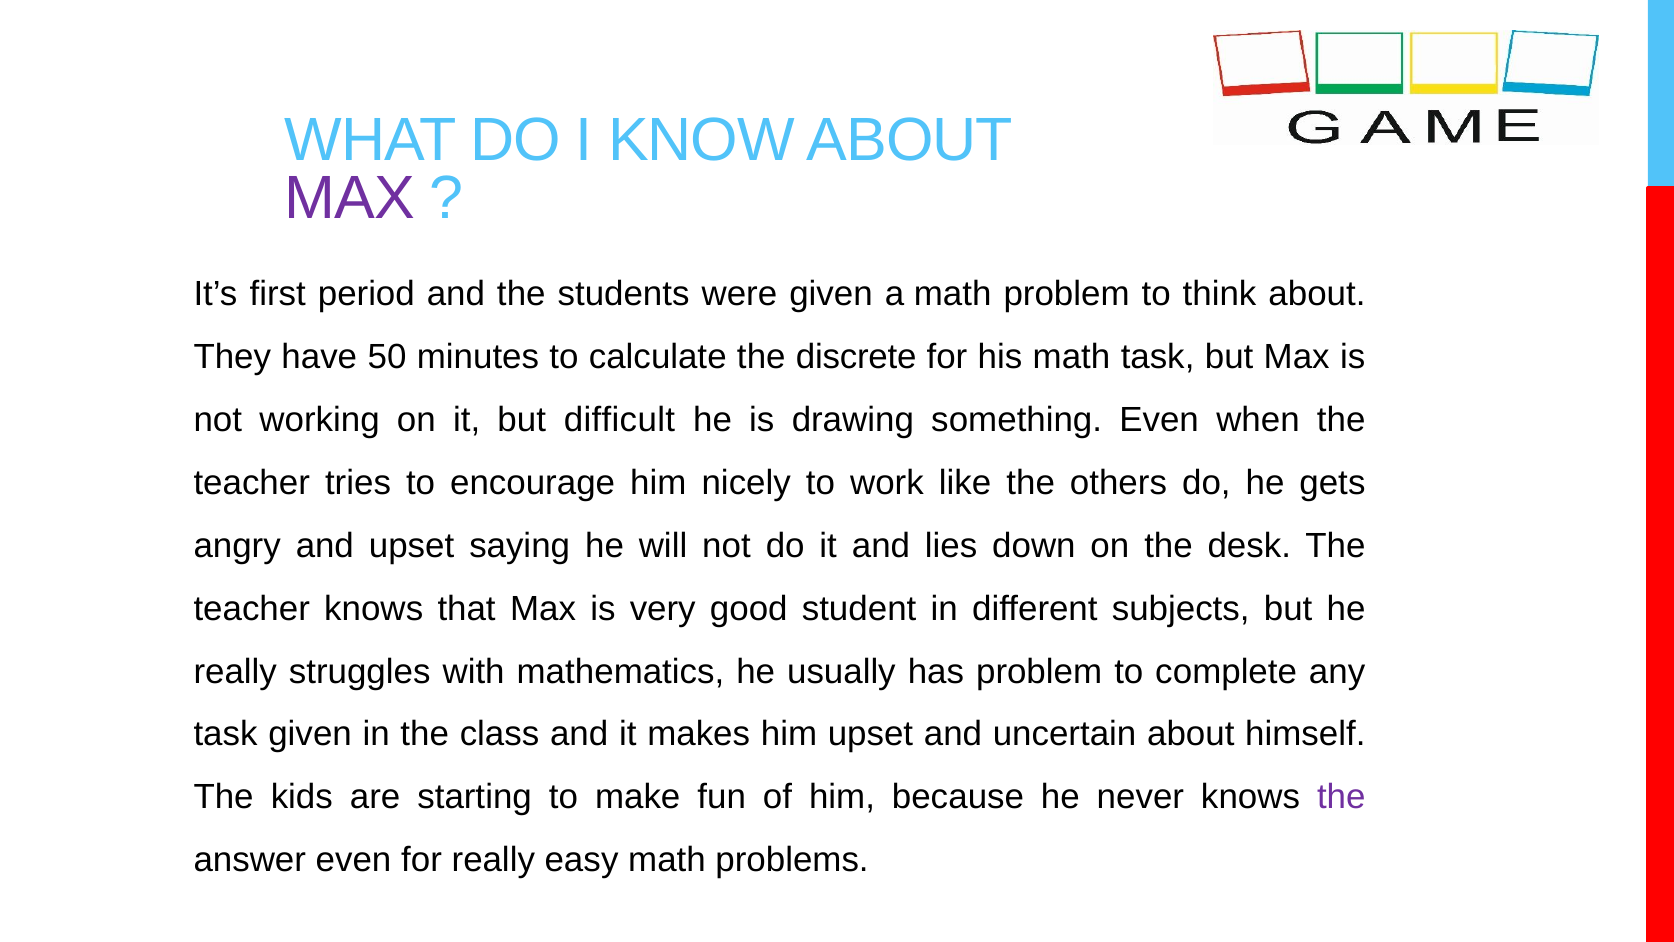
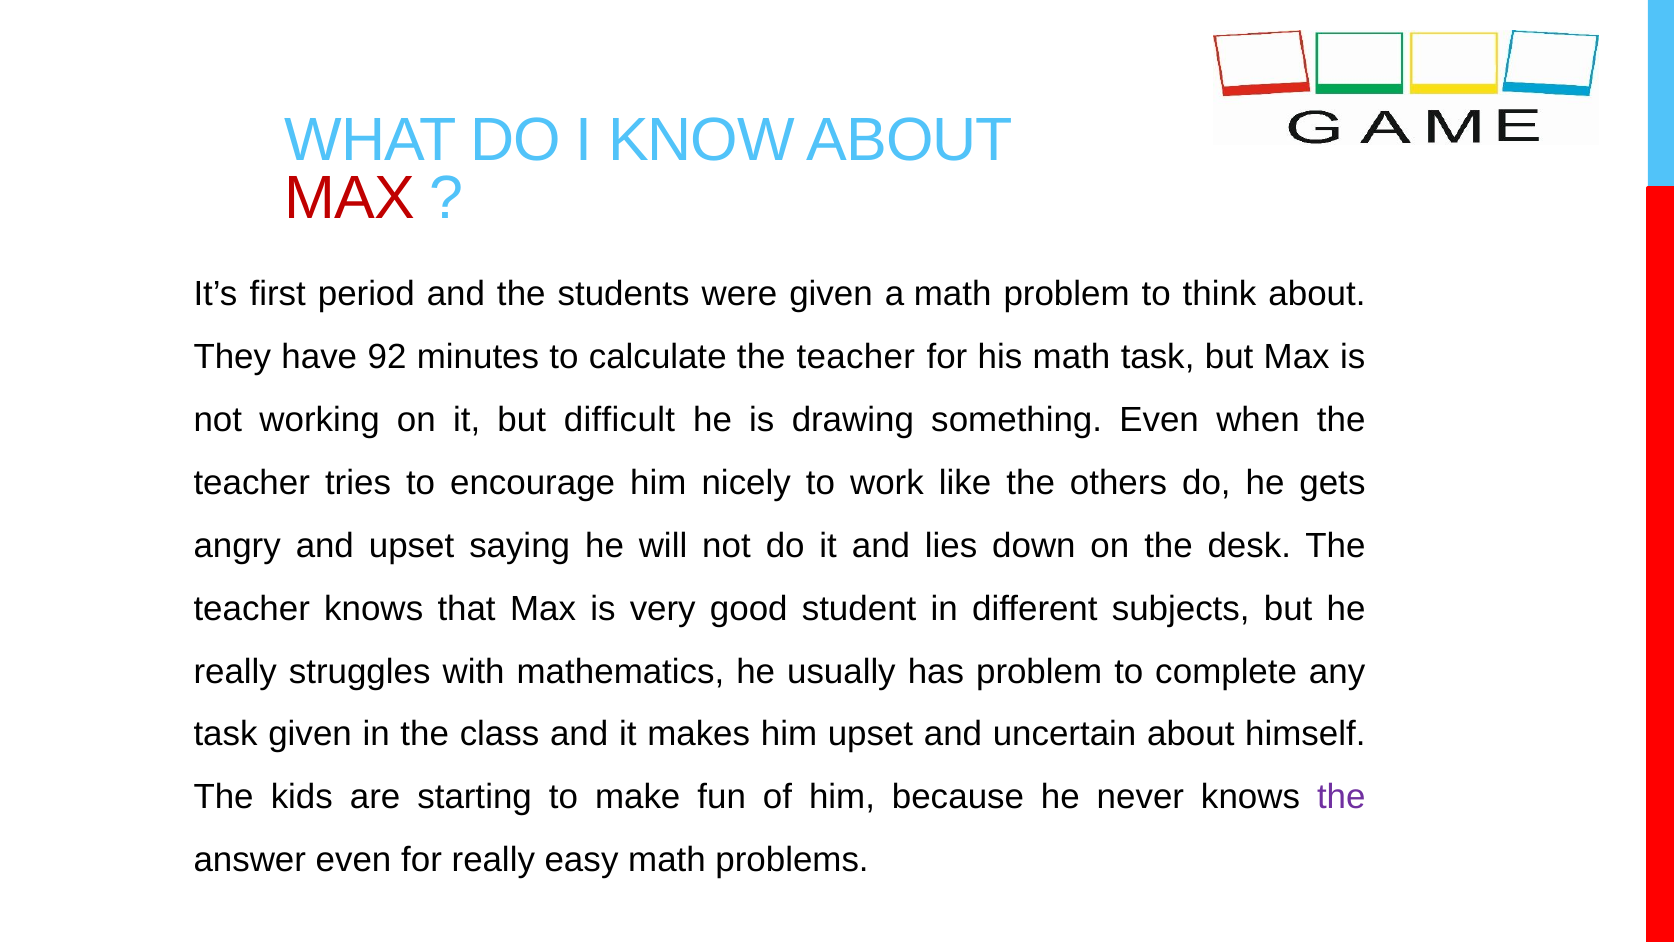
MAX at (350, 198) colour: purple -> red
50: 50 -> 92
calculate the discrete: discrete -> teacher
